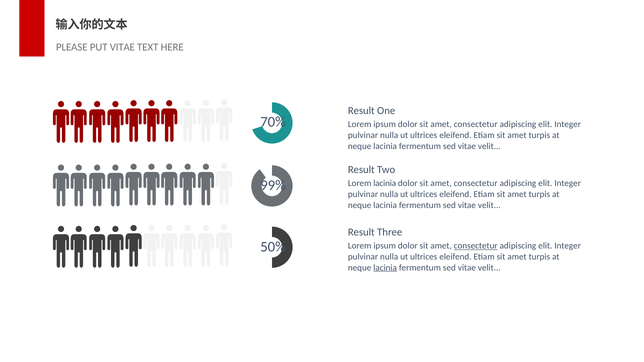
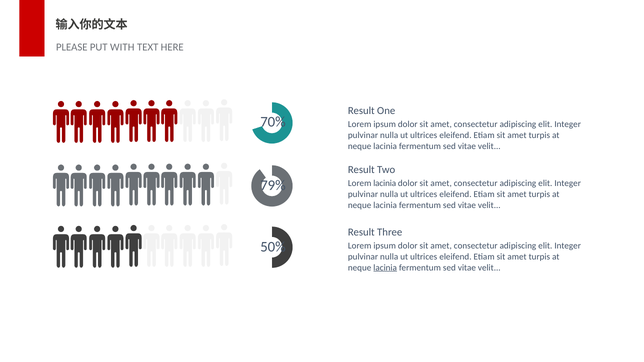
PUT VITAE: VITAE -> WITH
99%: 99% -> 79%
consectetur at (476, 246) underline: present -> none
